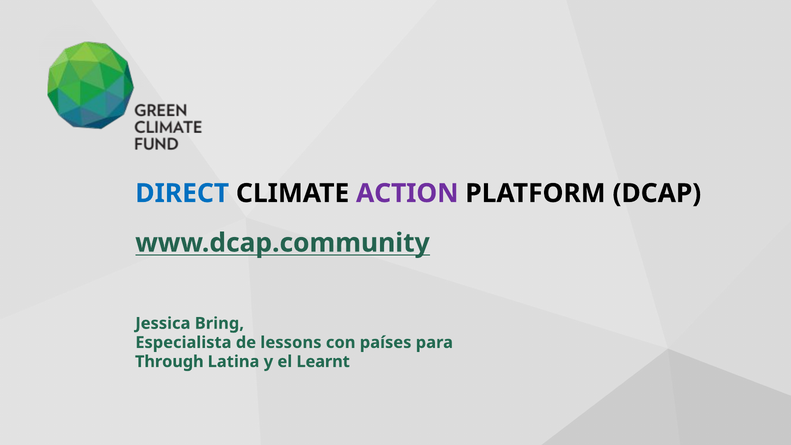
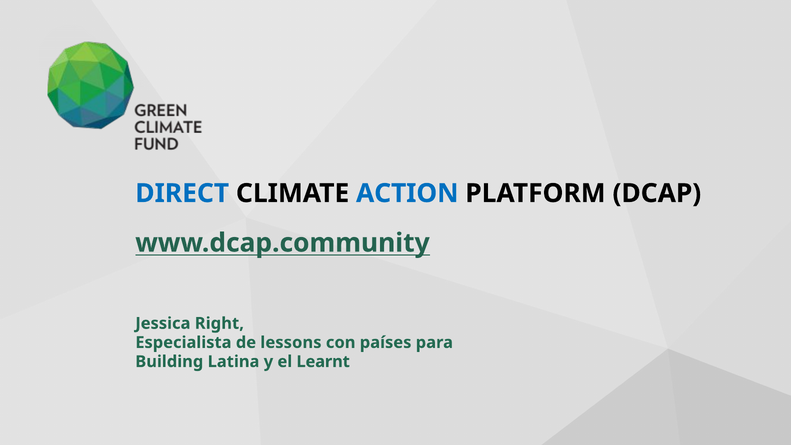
ACTION colour: purple -> blue
Bring: Bring -> Right
Through: Through -> Building
